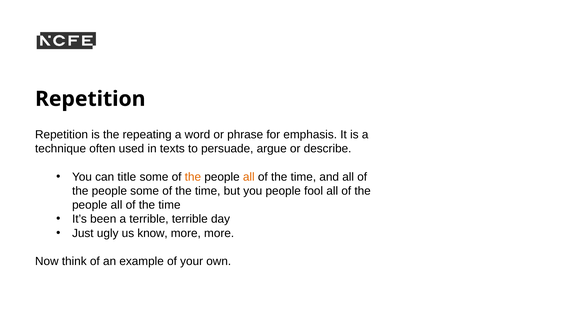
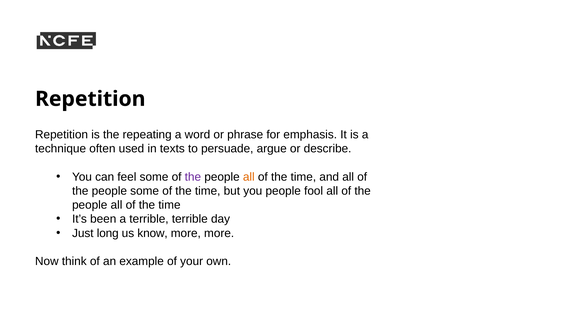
title: title -> feel
the at (193, 177) colour: orange -> purple
ugly: ugly -> long
